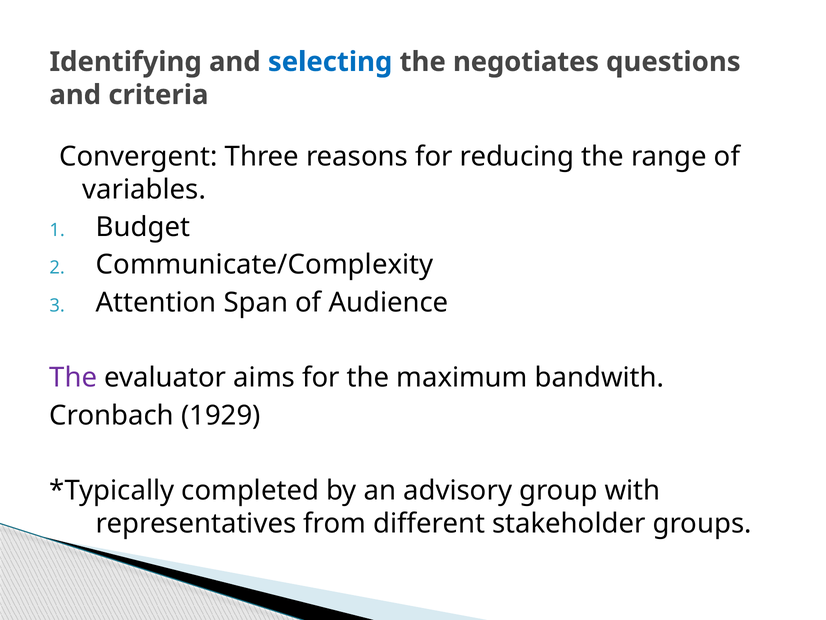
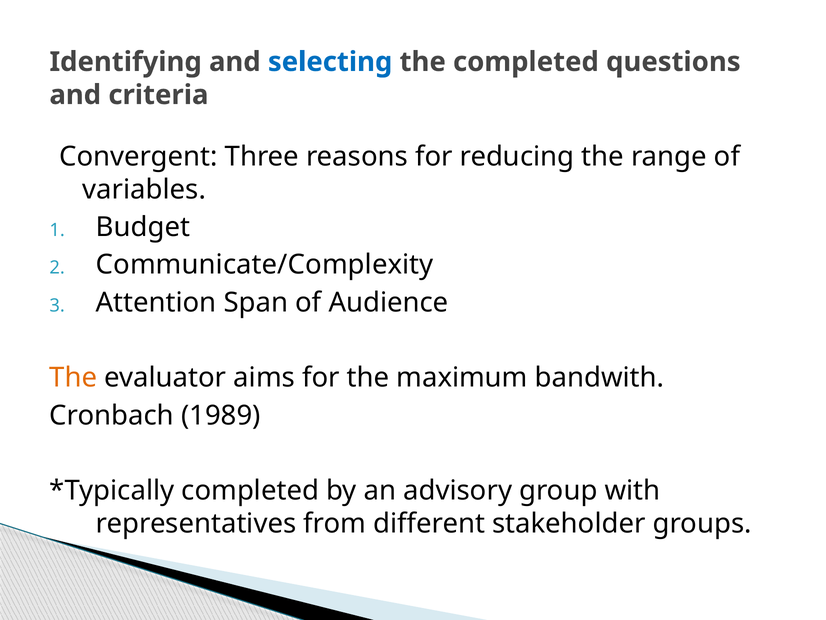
the negotiates: negotiates -> completed
The at (73, 378) colour: purple -> orange
1929: 1929 -> 1989
